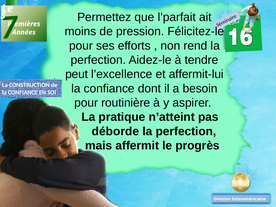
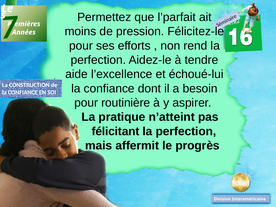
peut: peut -> aide
affermit-lui: affermit-lui -> échoué-lui
déborde: déborde -> félicitant
